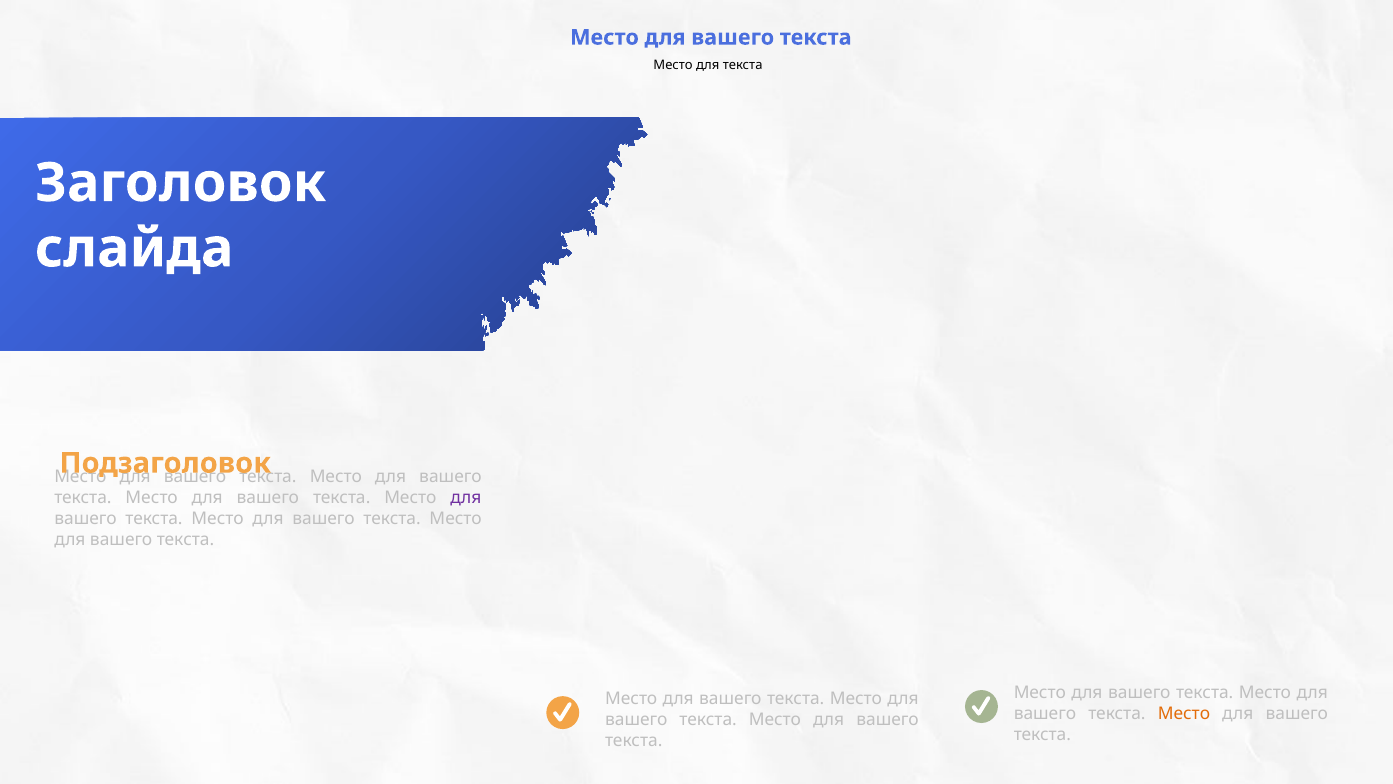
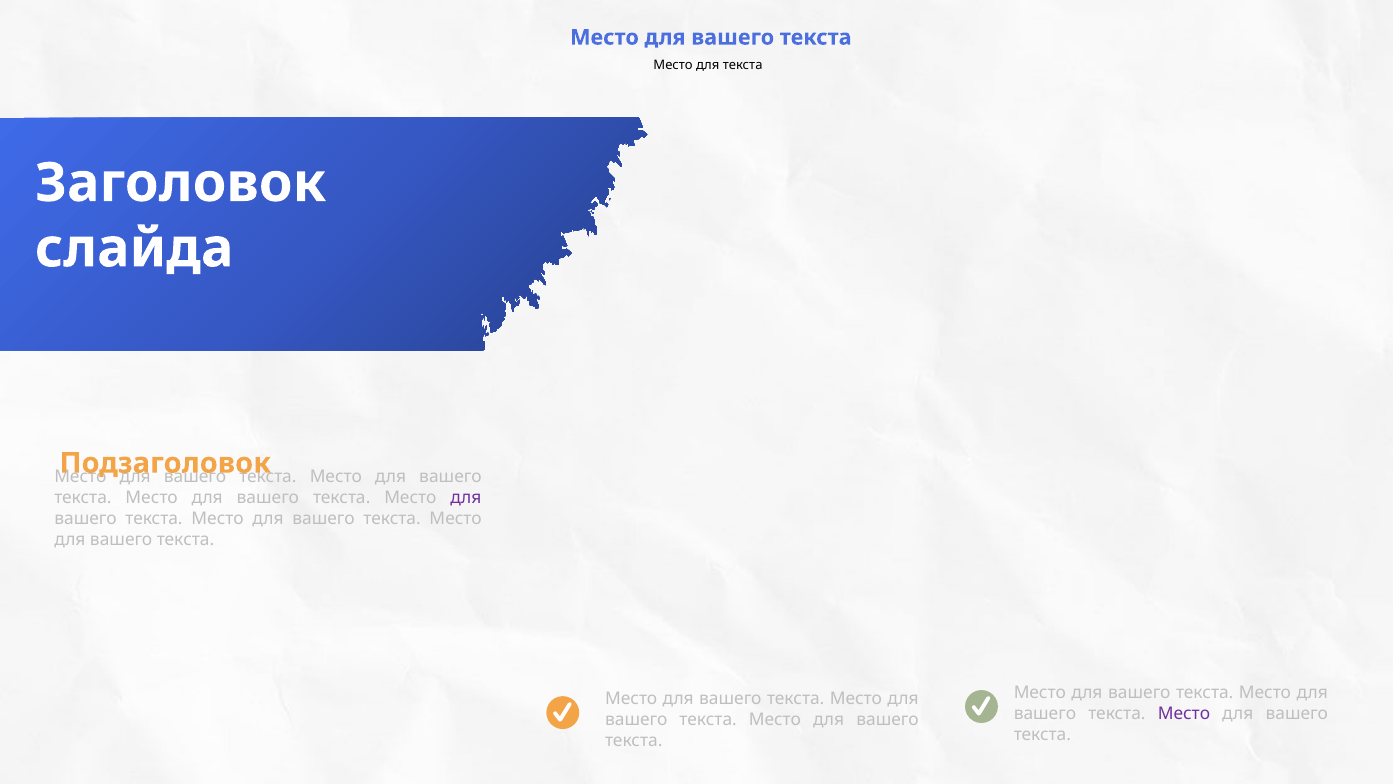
Место at (1184, 713) colour: orange -> purple
